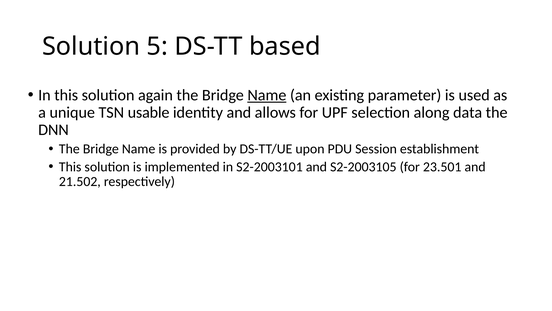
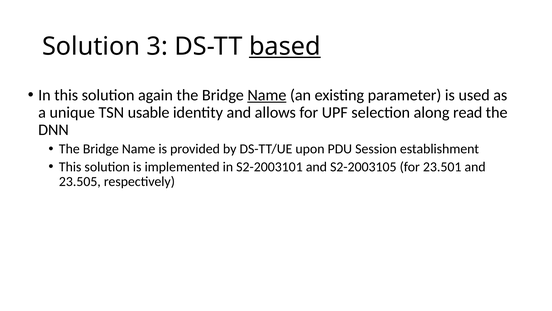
5: 5 -> 3
based underline: none -> present
data: data -> read
21.502: 21.502 -> 23.505
